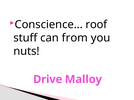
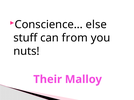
roof: roof -> else
Drive: Drive -> Their
